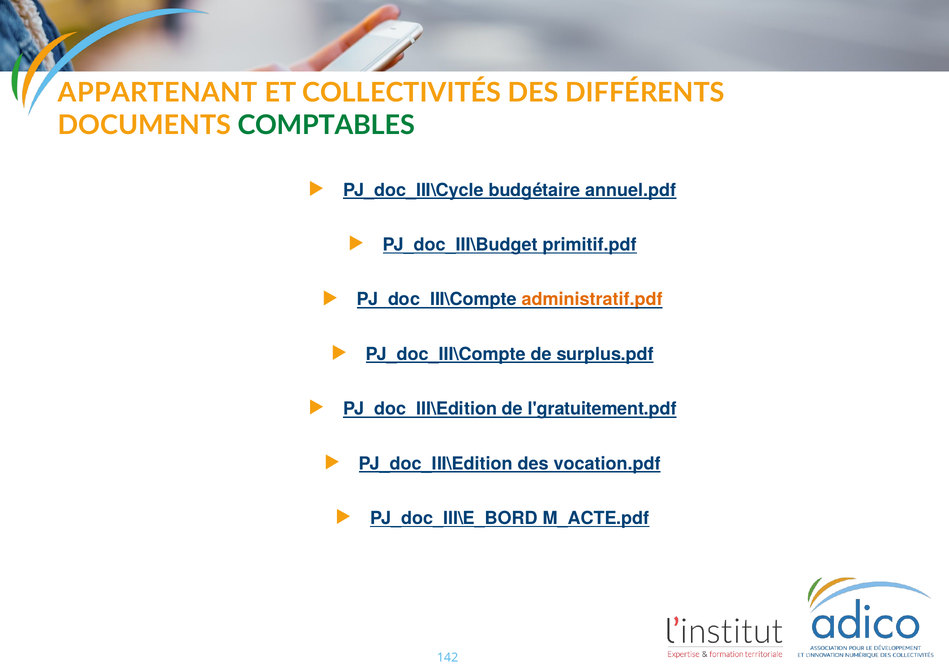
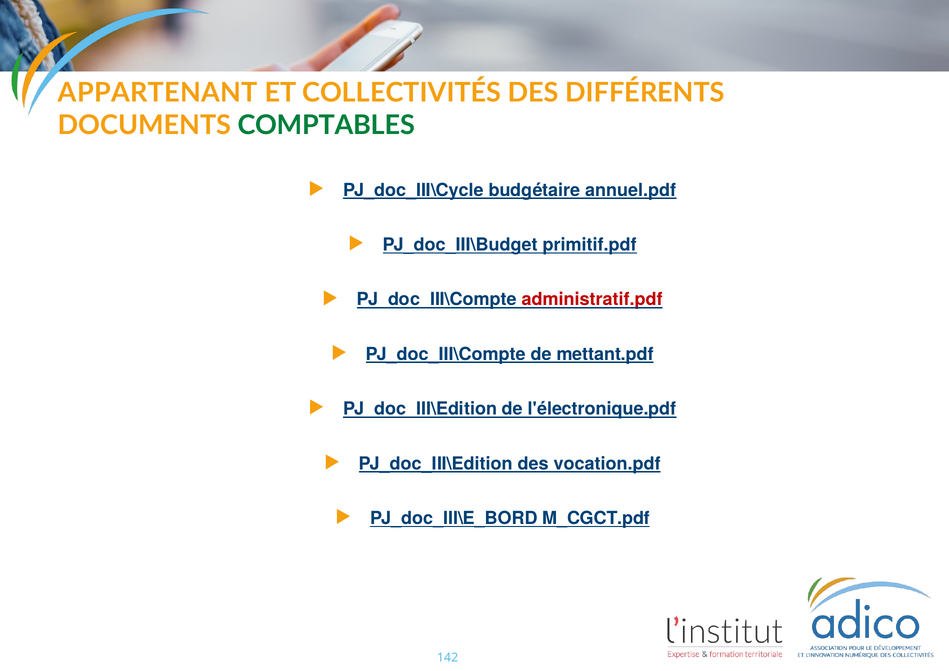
administratif.pdf colour: orange -> red
surplus.pdf: surplus.pdf -> mettant.pdf
l'gratuitement.pdf: l'gratuitement.pdf -> l'électronique.pdf
M_ACTE.pdf: M_ACTE.pdf -> M_CGCT.pdf
